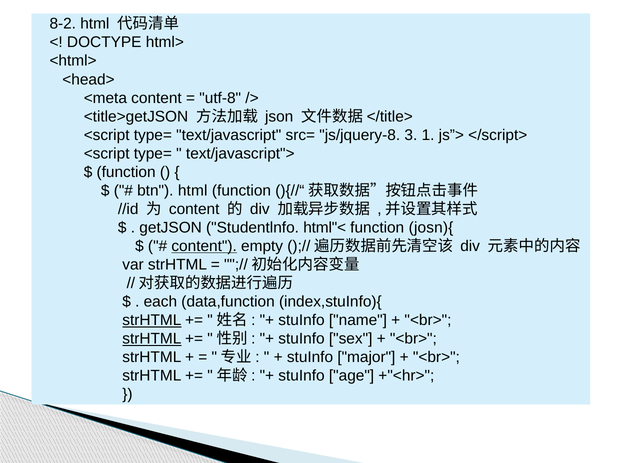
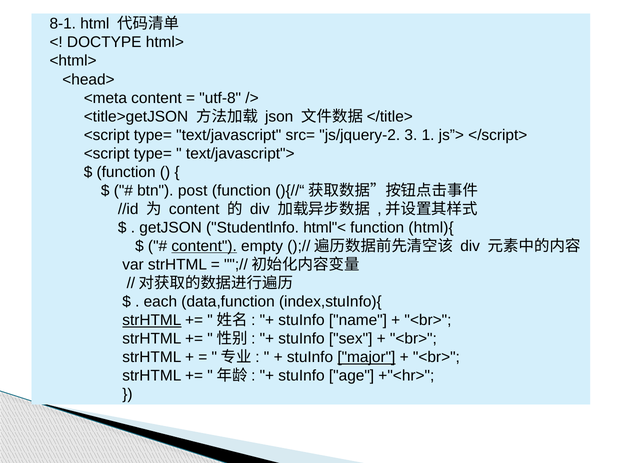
8-2: 8-2 -> 8-1
js/jquery-8: js/jquery-8 -> js/jquery-2
btn html: html -> post
josn){: josn){ -> html){
strHTML at (152, 339) underline: present -> none
major underline: none -> present
